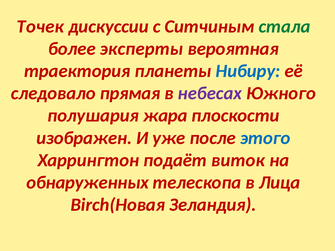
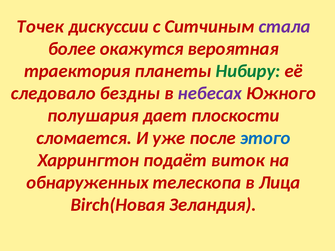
стала colour: green -> purple
эксперты: эксперты -> окажутся
Нибиру colour: blue -> green
прямая: прямая -> бездны
жара: жара -> дает
изображен: изображен -> сломается
